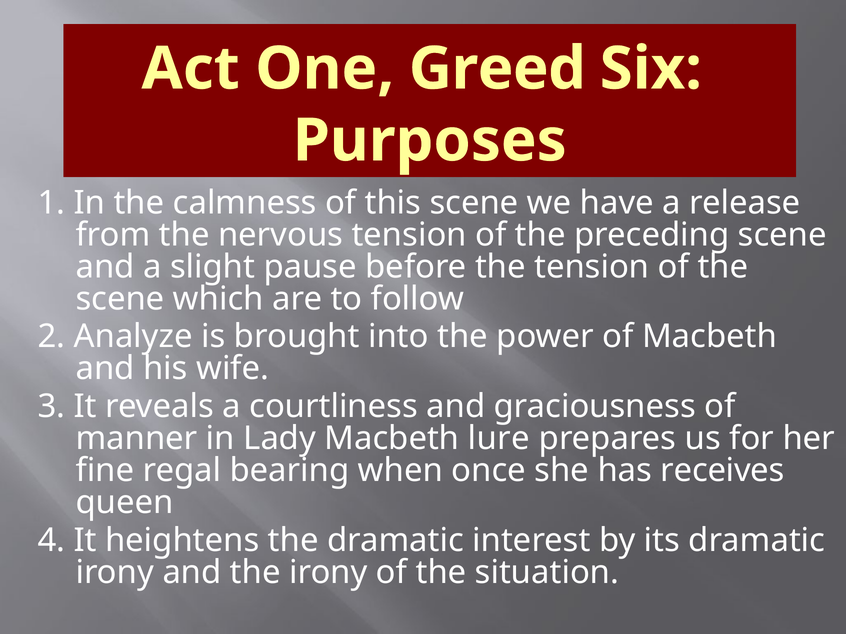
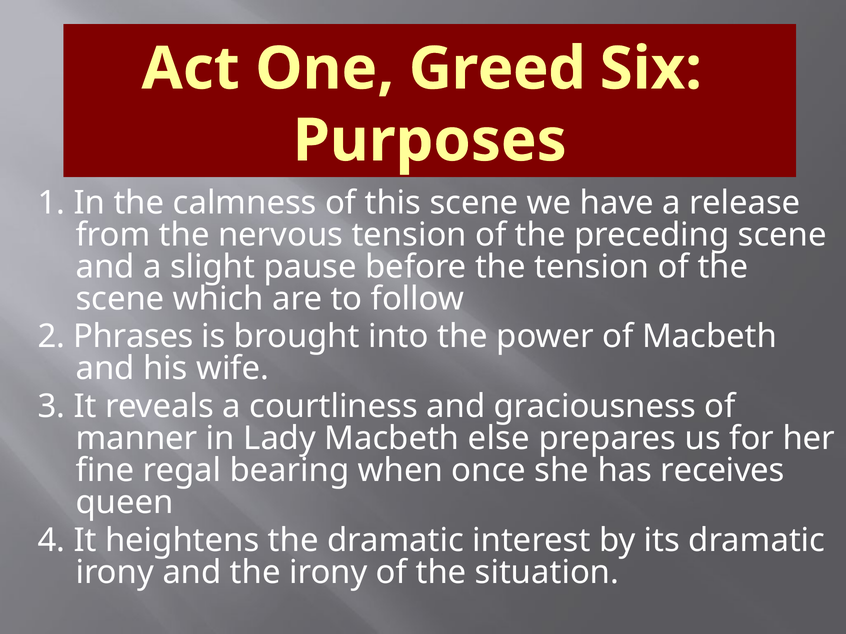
Analyze: Analyze -> Phrases
lure: lure -> else
